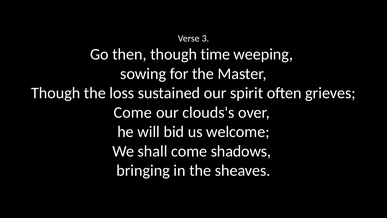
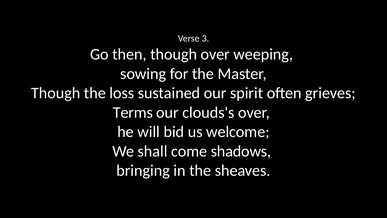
though time: time -> over
Come at (133, 112): Come -> Terms
